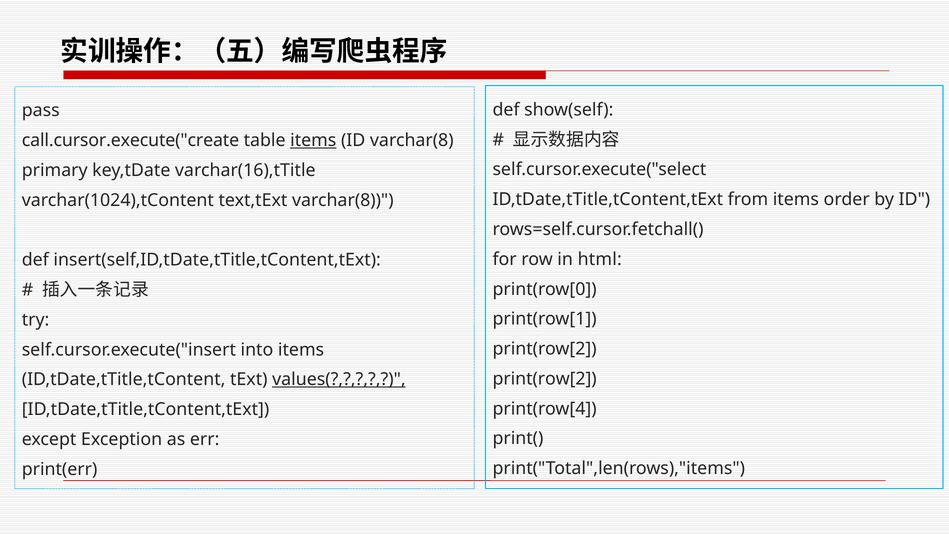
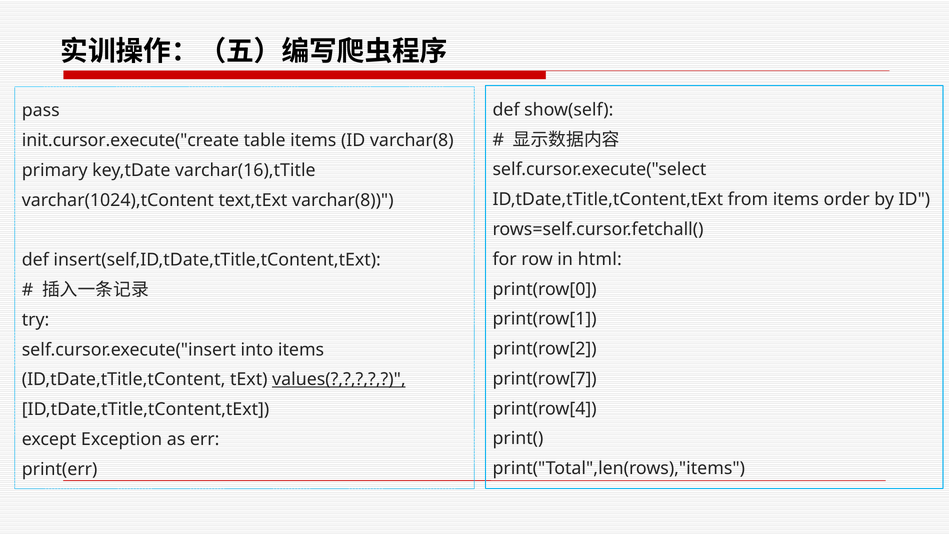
call.cursor.execute("create: call.cursor.execute("create -> init.cursor.execute("create
items at (313, 140) underline: present -> none
print(row[2 at (545, 379): print(row[2 -> print(row[7
